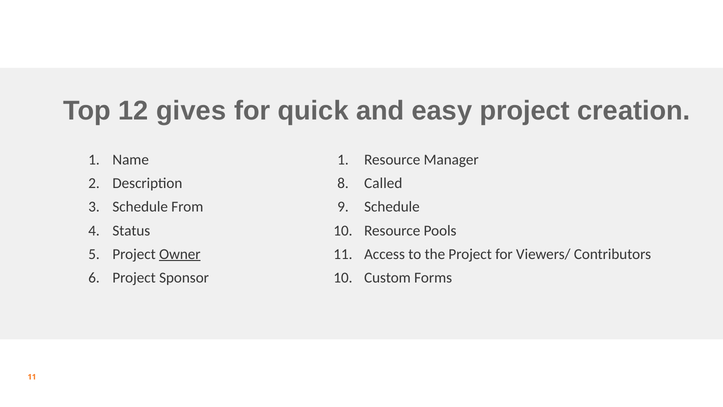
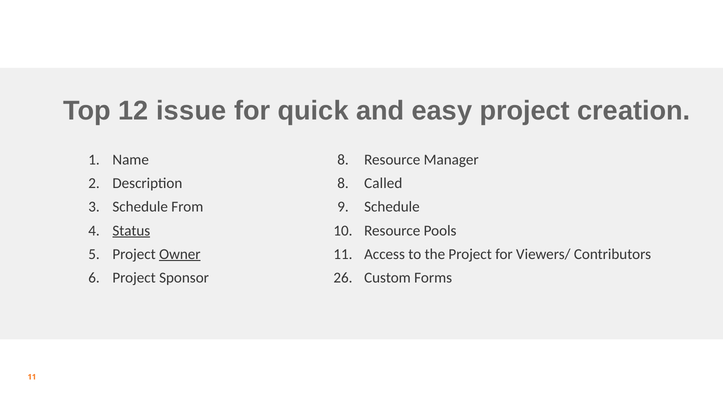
gives: gives -> issue
Name 1: 1 -> 8
Status underline: none -> present
Sponsor 10: 10 -> 26
